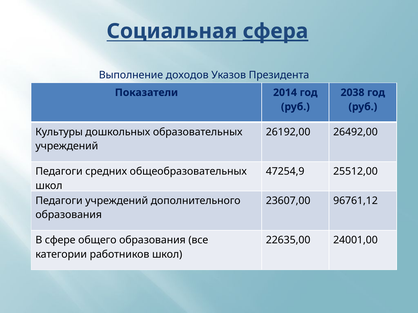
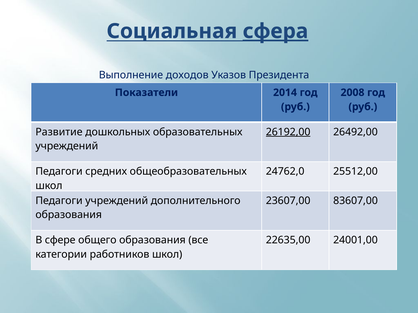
2038: 2038 -> 2008
Культуры: Культуры -> Развитие
26192,00 underline: none -> present
47254,9: 47254,9 -> 24762,0
96761,12: 96761,12 -> 83607,00
